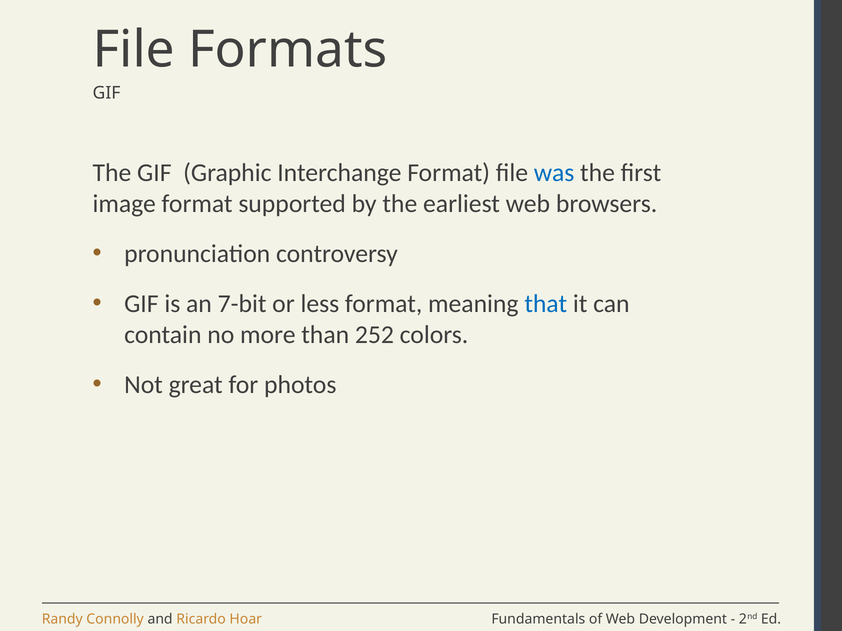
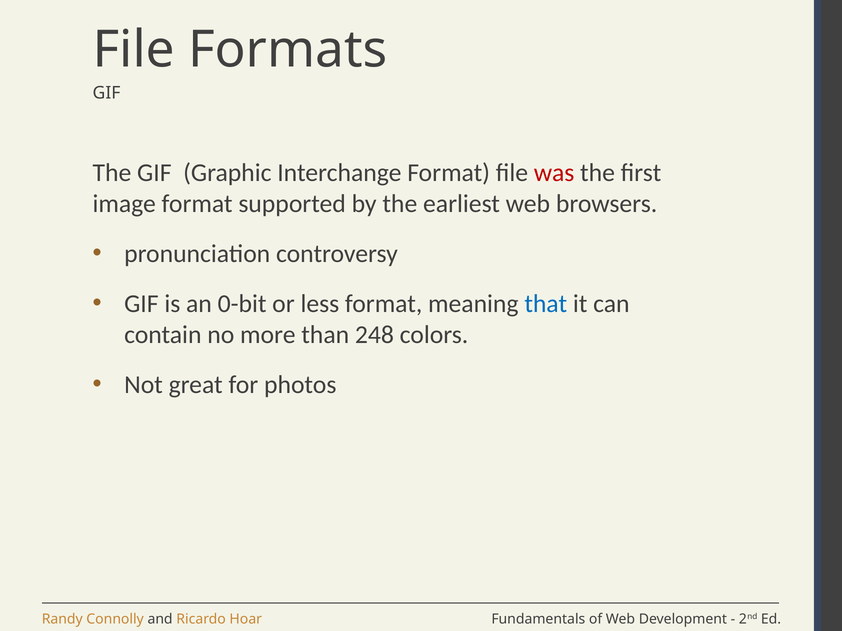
was colour: blue -> red
7-bit: 7-bit -> 0-bit
252: 252 -> 248
